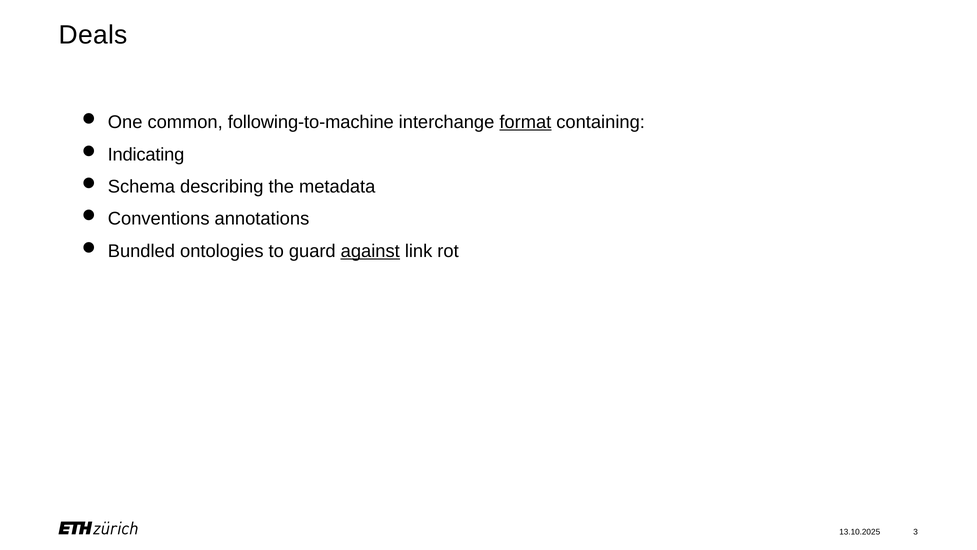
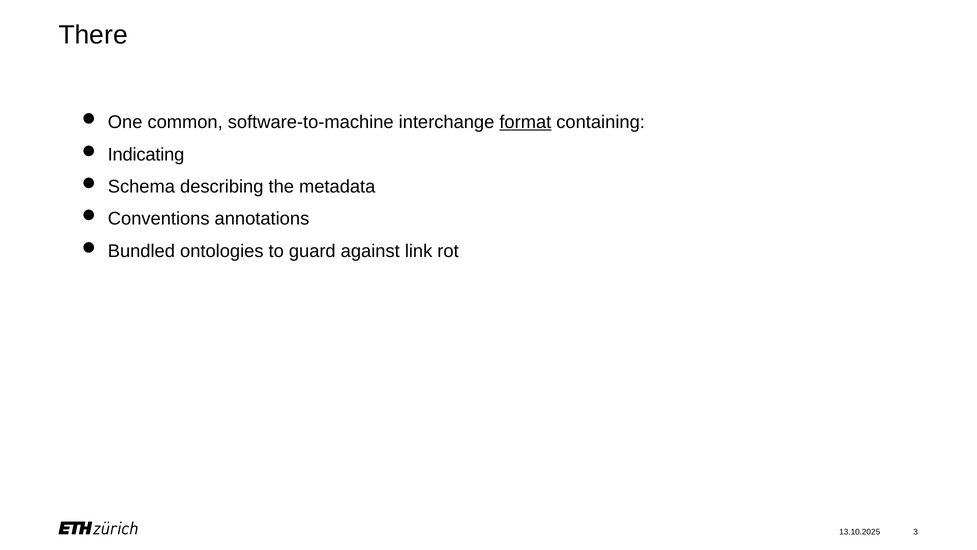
Deals: Deals -> There
following-to-machine: following-to-machine -> software-to-machine
against underline: present -> none
